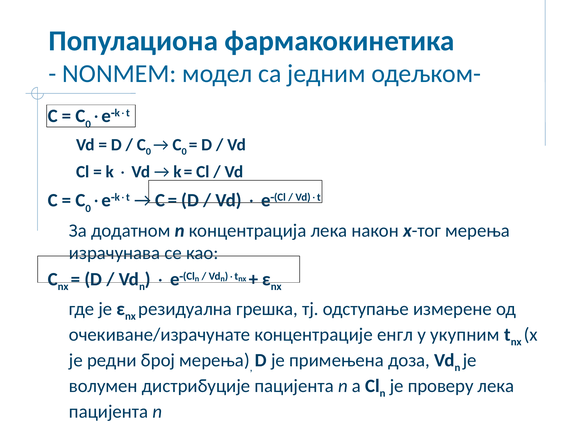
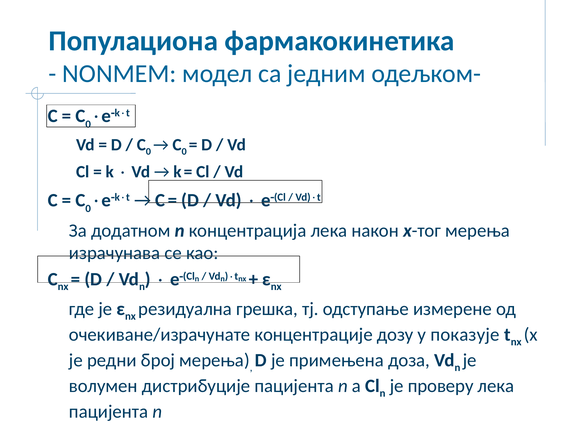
енгл: енгл -> дозу
укупним: укупним -> показује
